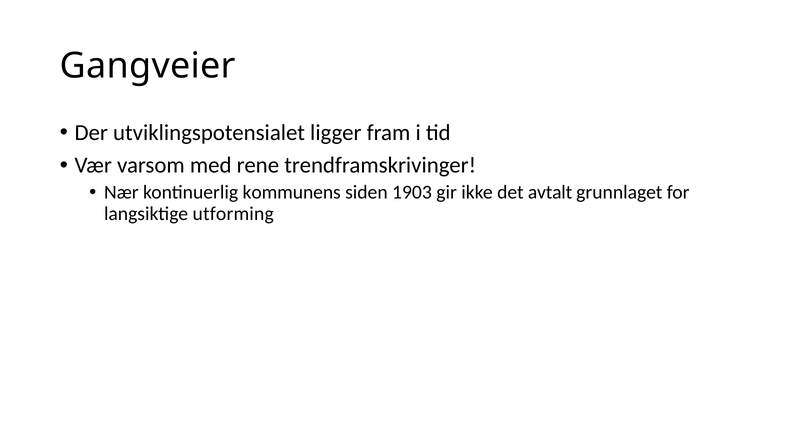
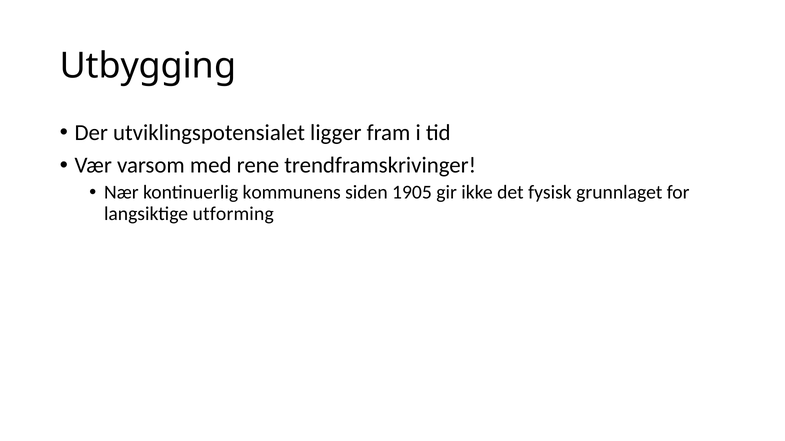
Gangveier: Gangveier -> Utbygging
1903: 1903 -> 1905
avtalt: avtalt -> fysisk
